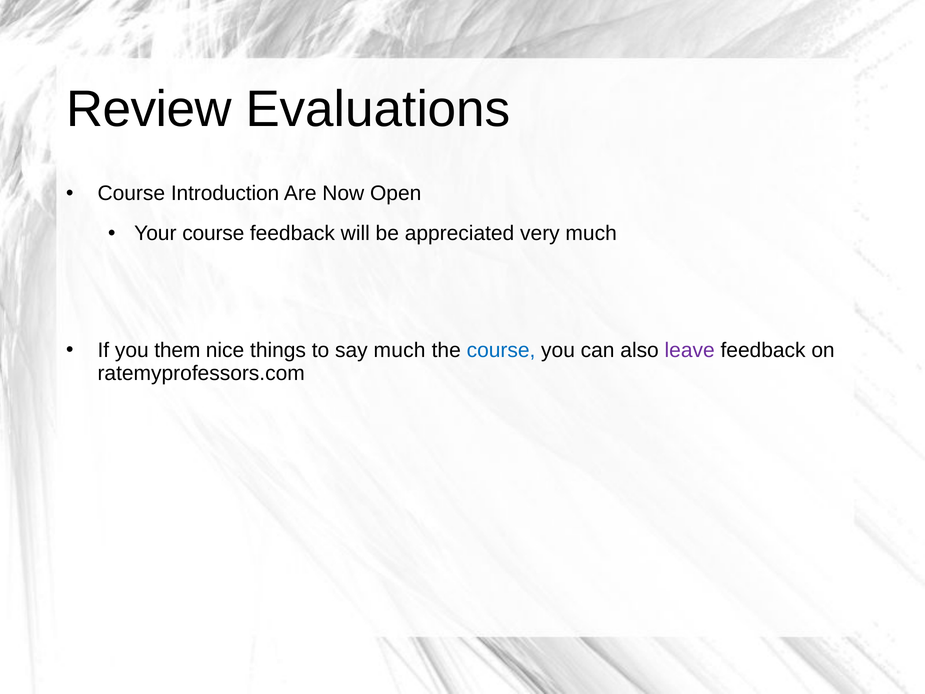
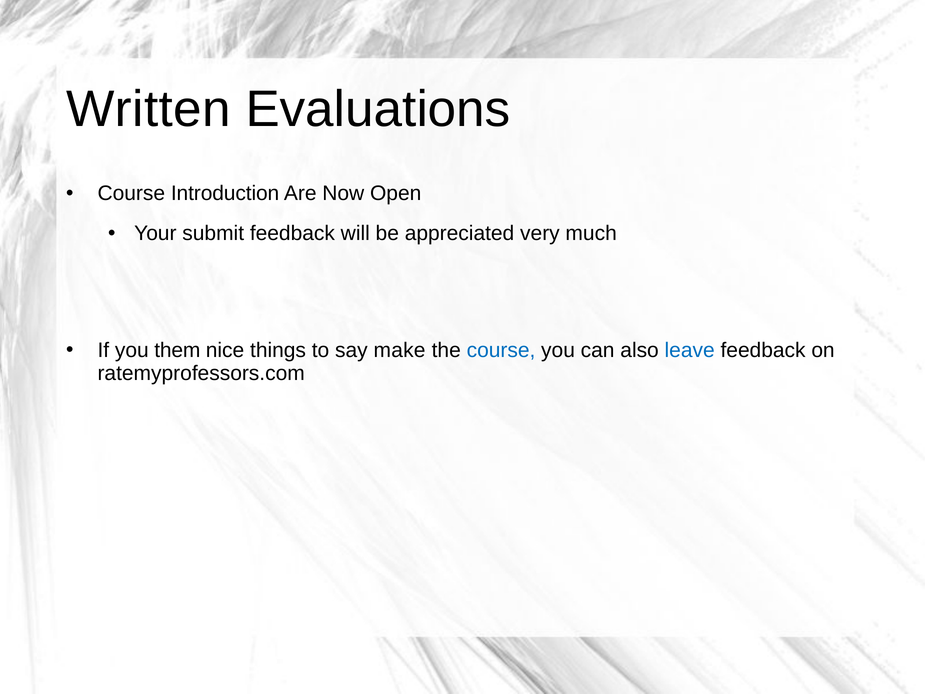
Review: Review -> Written
Your course: course -> submit
say much: much -> make
leave colour: purple -> blue
